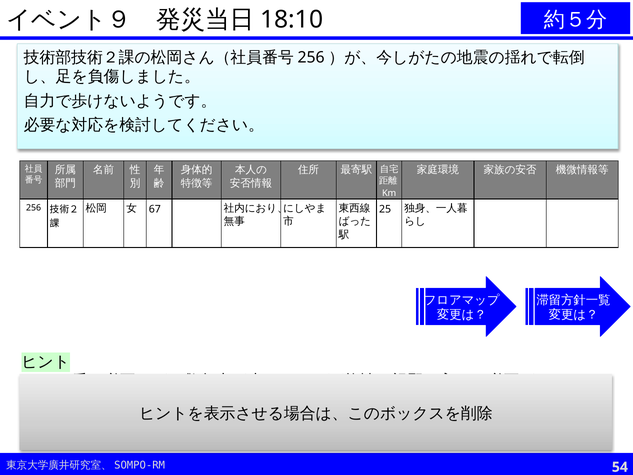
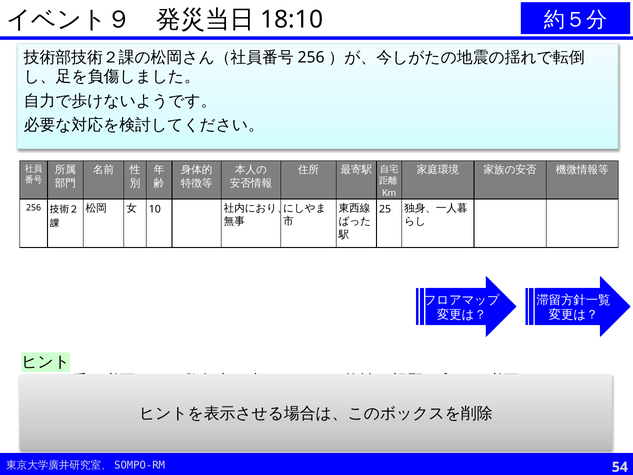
67: 67 -> 10
